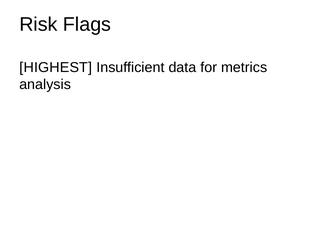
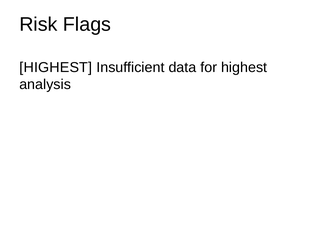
for metrics: metrics -> highest
